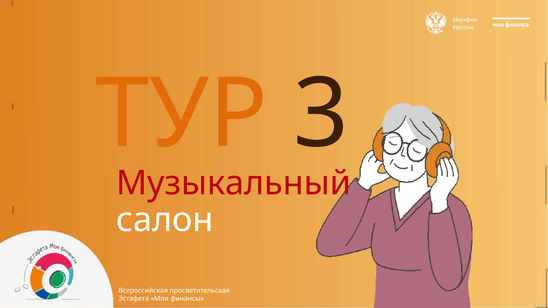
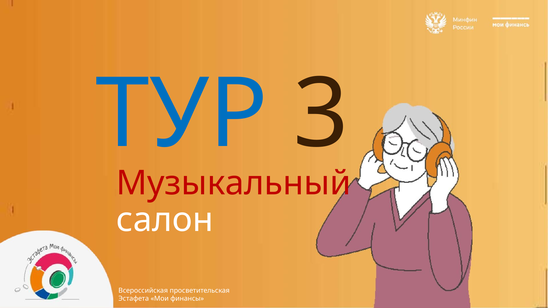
ТУР colour: orange -> blue
